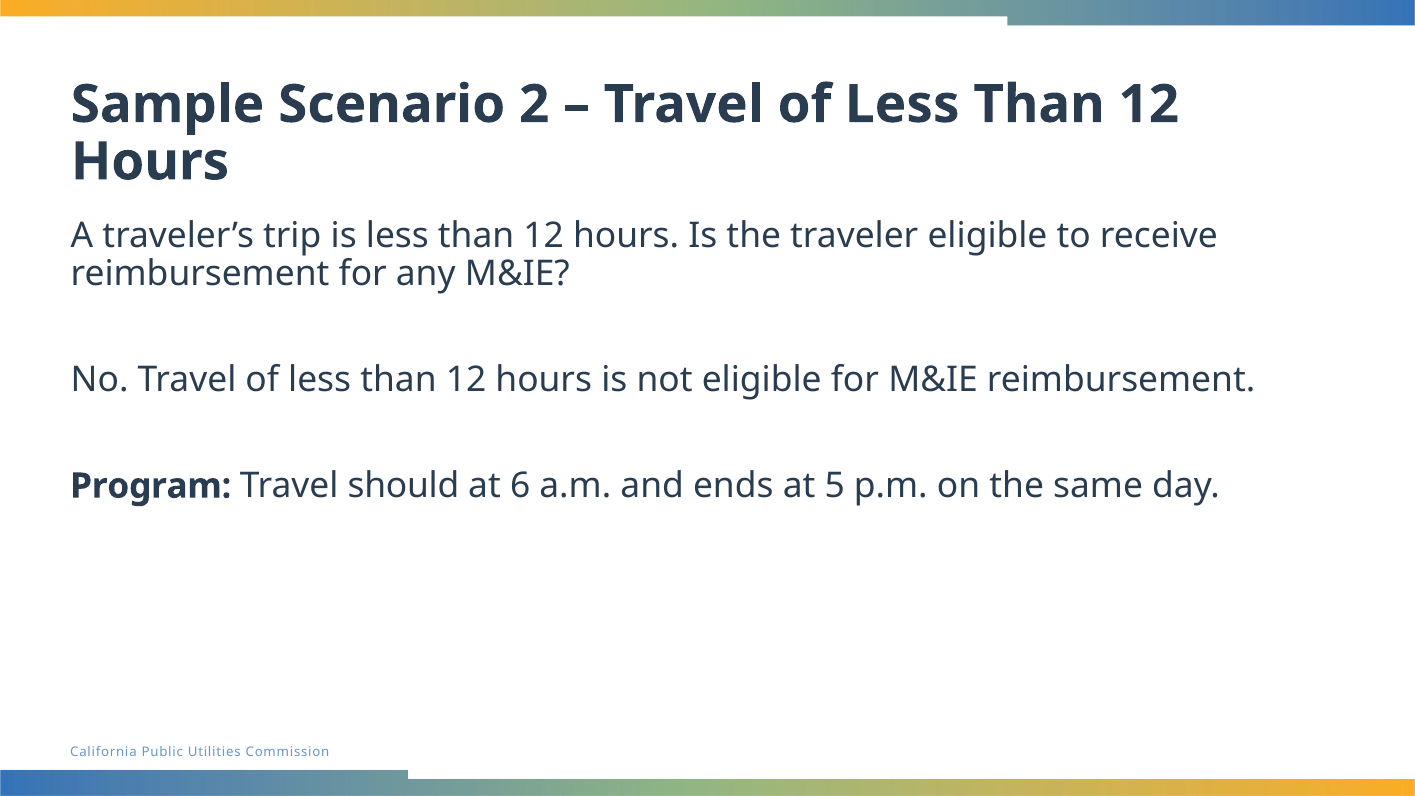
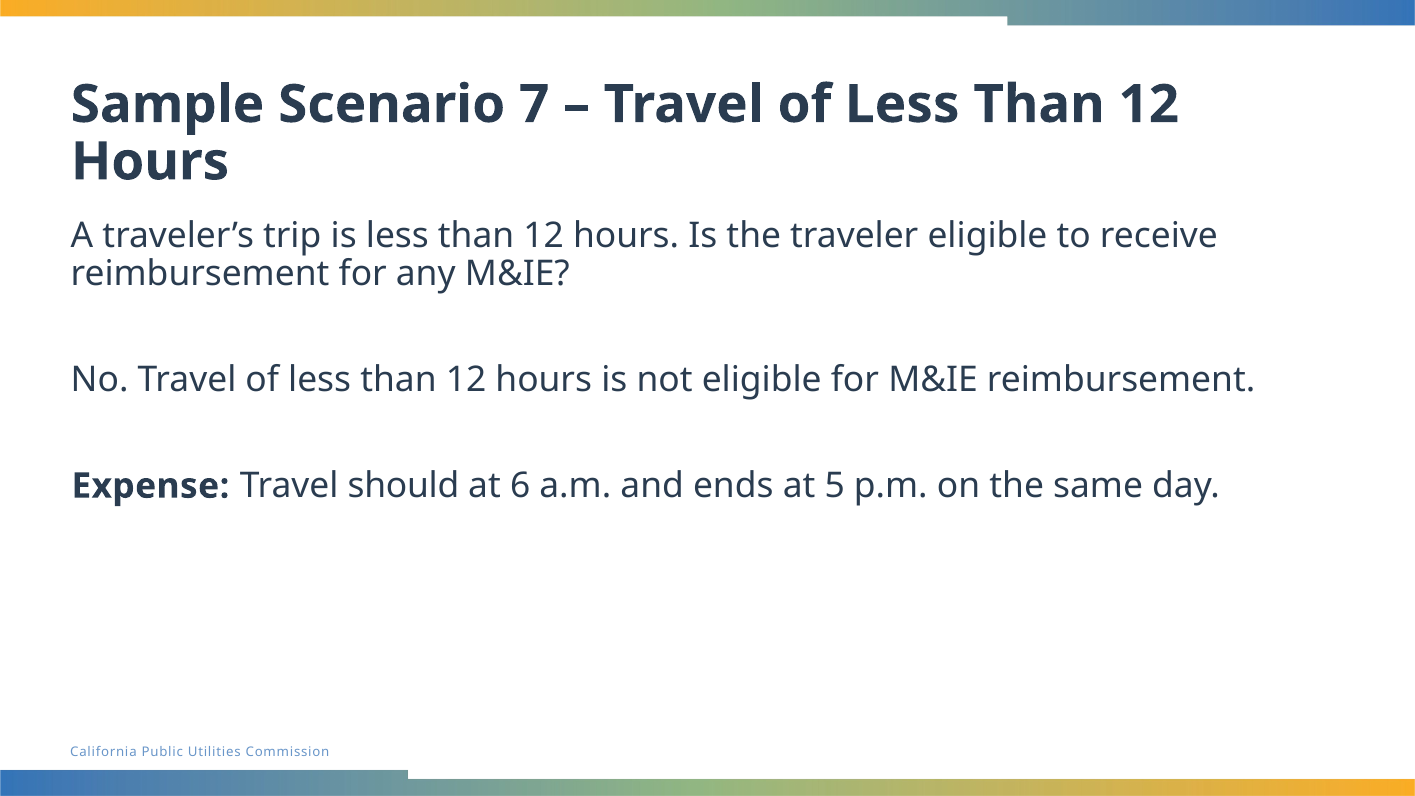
2: 2 -> 7
Program: Program -> Expense
